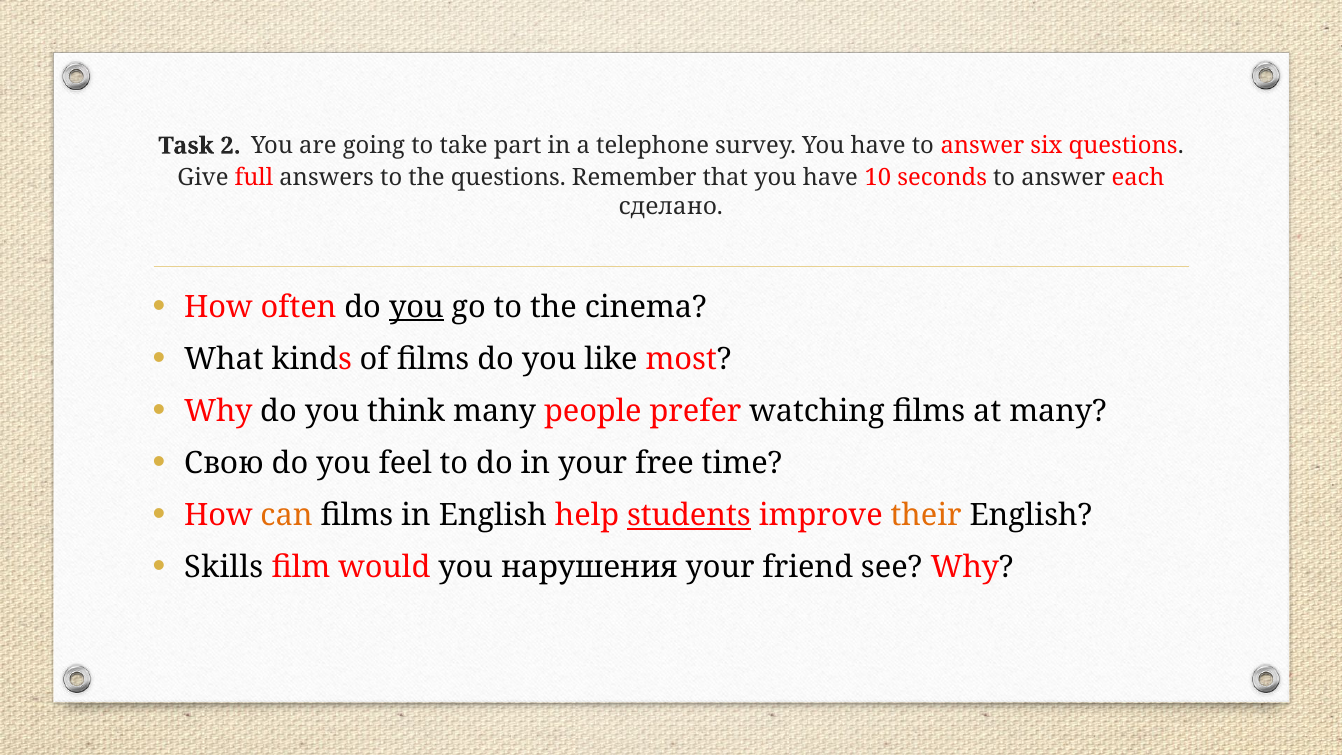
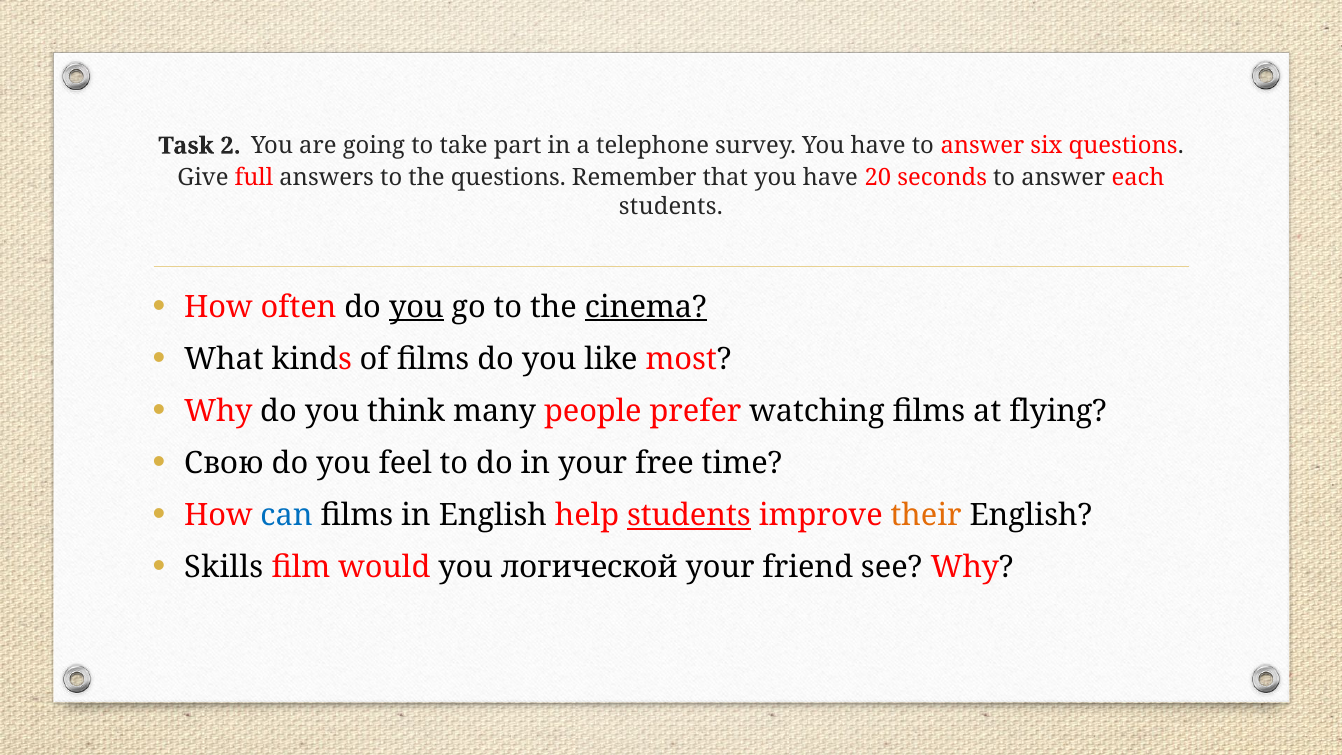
10: 10 -> 20
сделано at (671, 206): сделано -> students
cinema underline: none -> present
at many: many -> flying
can colour: orange -> blue
нарушения: нарушения -> логической
